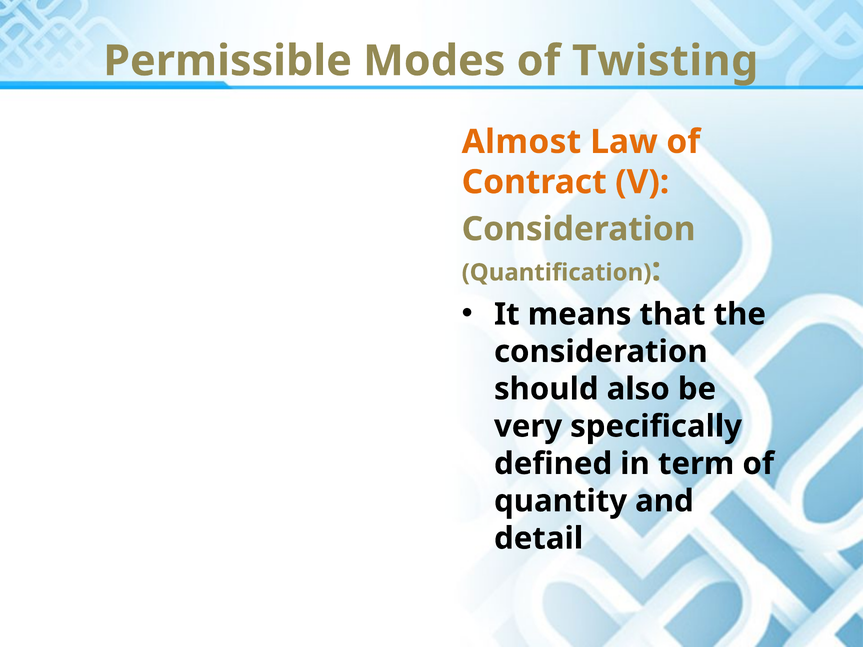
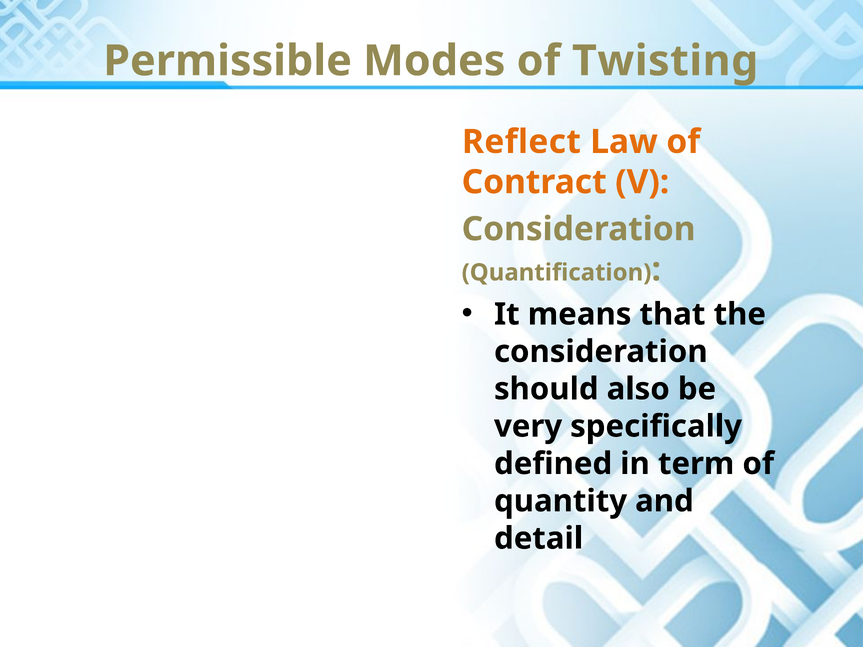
Almost: Almost -> Reflect
